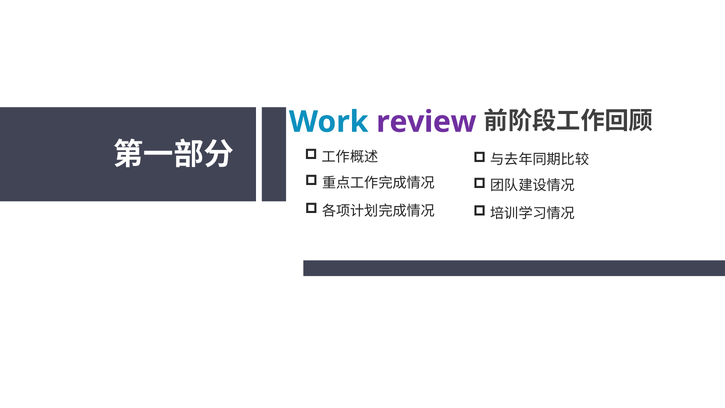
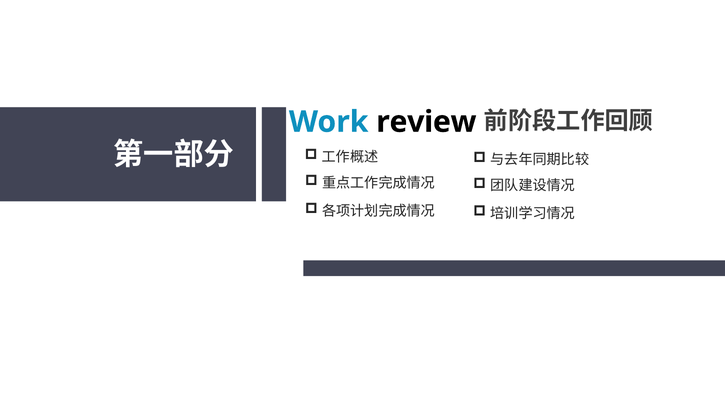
review colour: purple -> black
